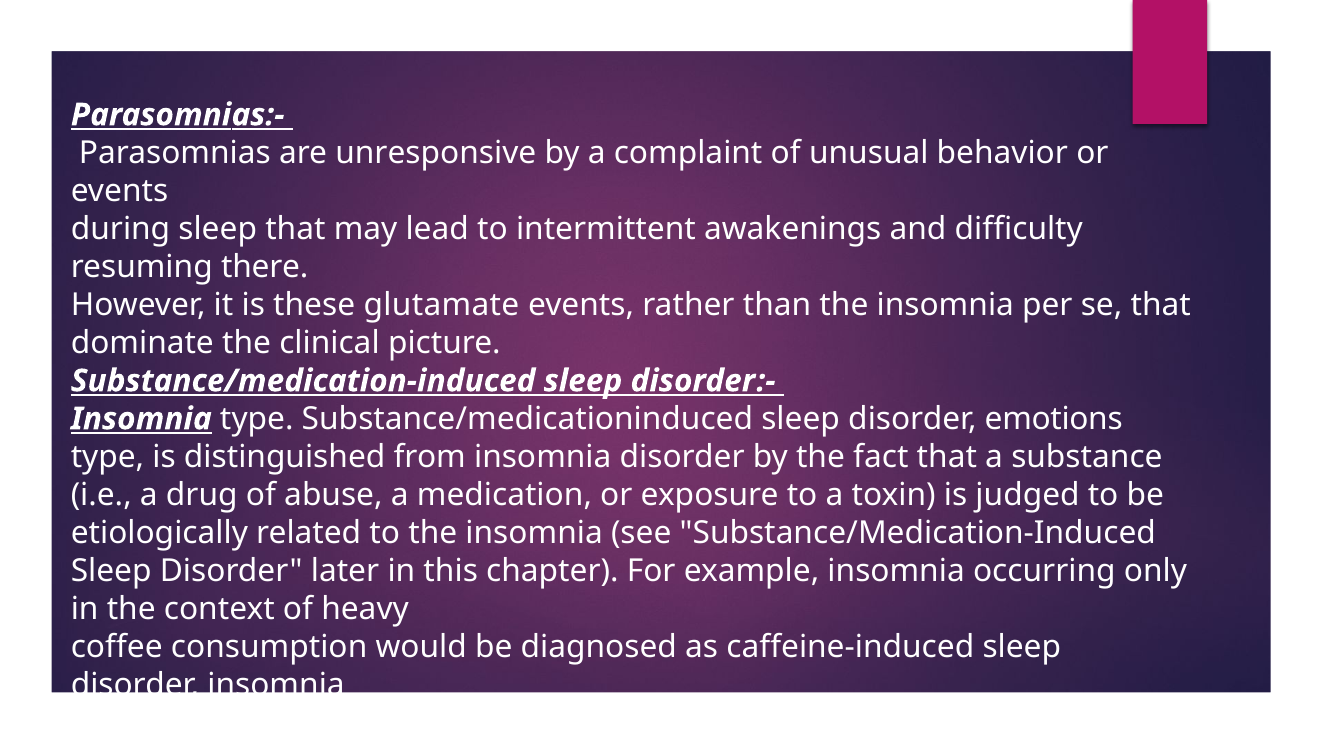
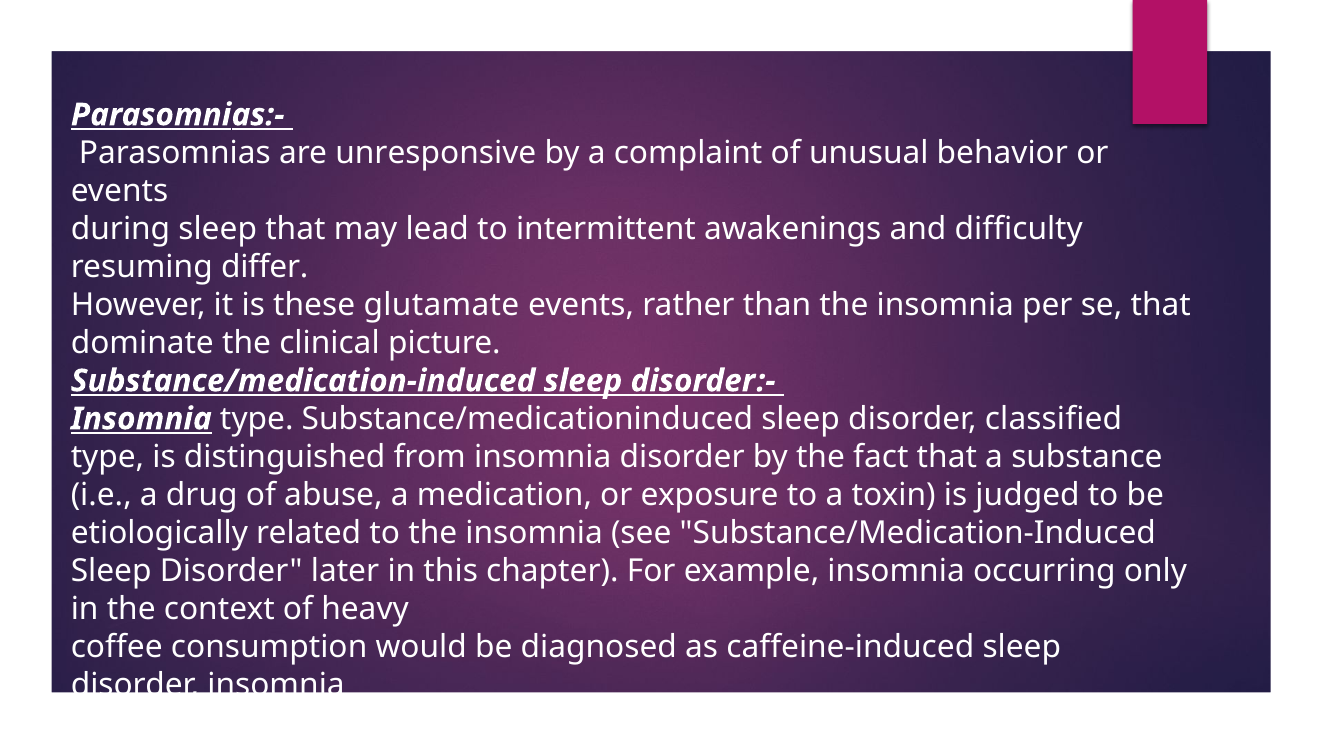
there: there -> differ
emotions: emotions -> classified
